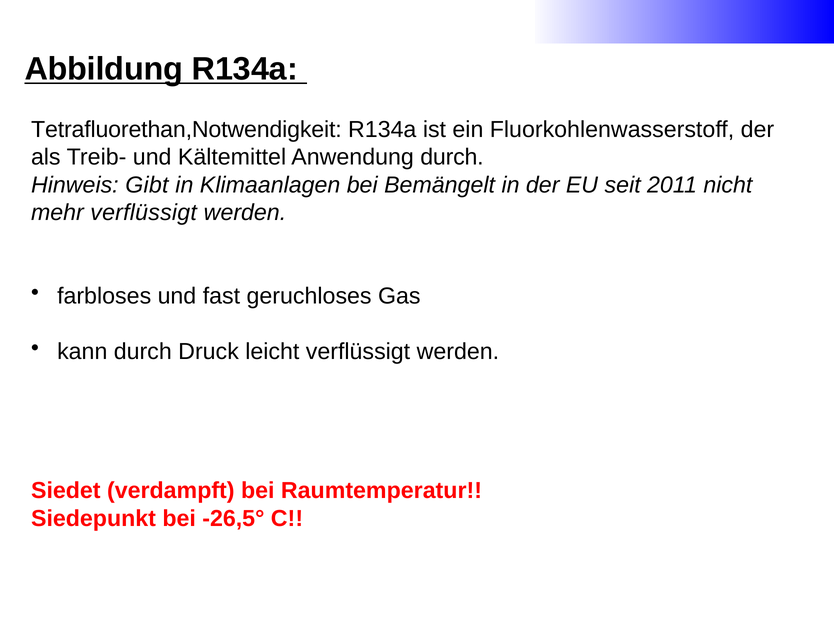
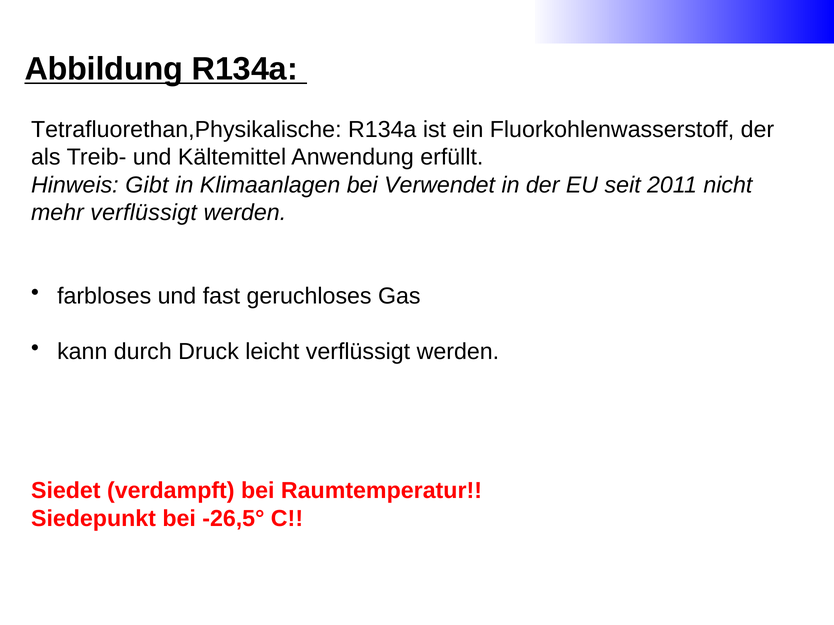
Tetrafluorethan,Notwendigkeit: Tetrafluorethan,Notwendigkeit -> Tetrafluorethan,Physikalische
Anwendung durch: durch -> erfüllt
Bemängelt: Bemängelt -> Verwendet
